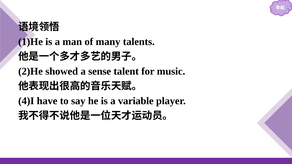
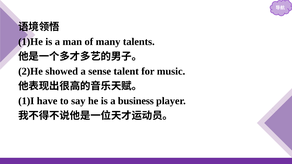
4)I: 4)I -> 1)I
variable: variable -> business
